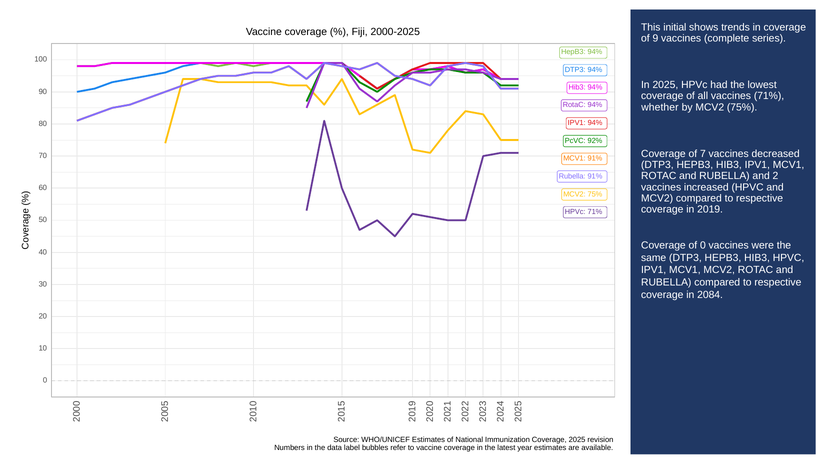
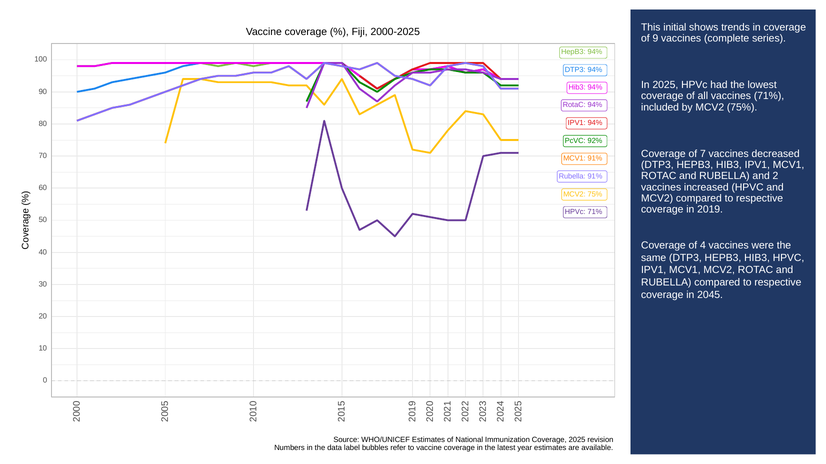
whether: whether -> included
of 0: 0 -> 4
2084: 2084 -> 2045
